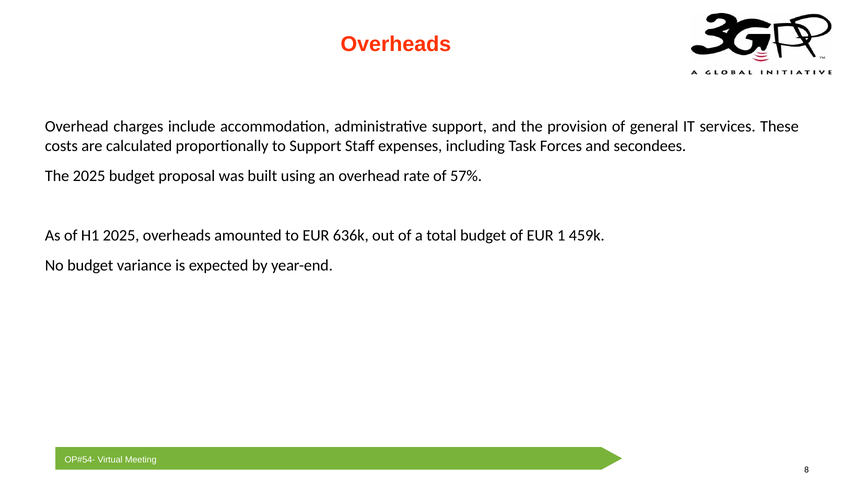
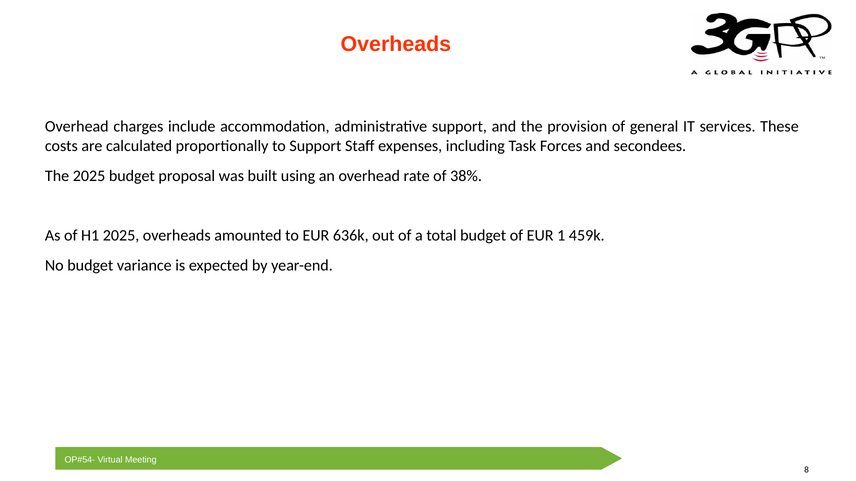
57%: 57% -> 38%
